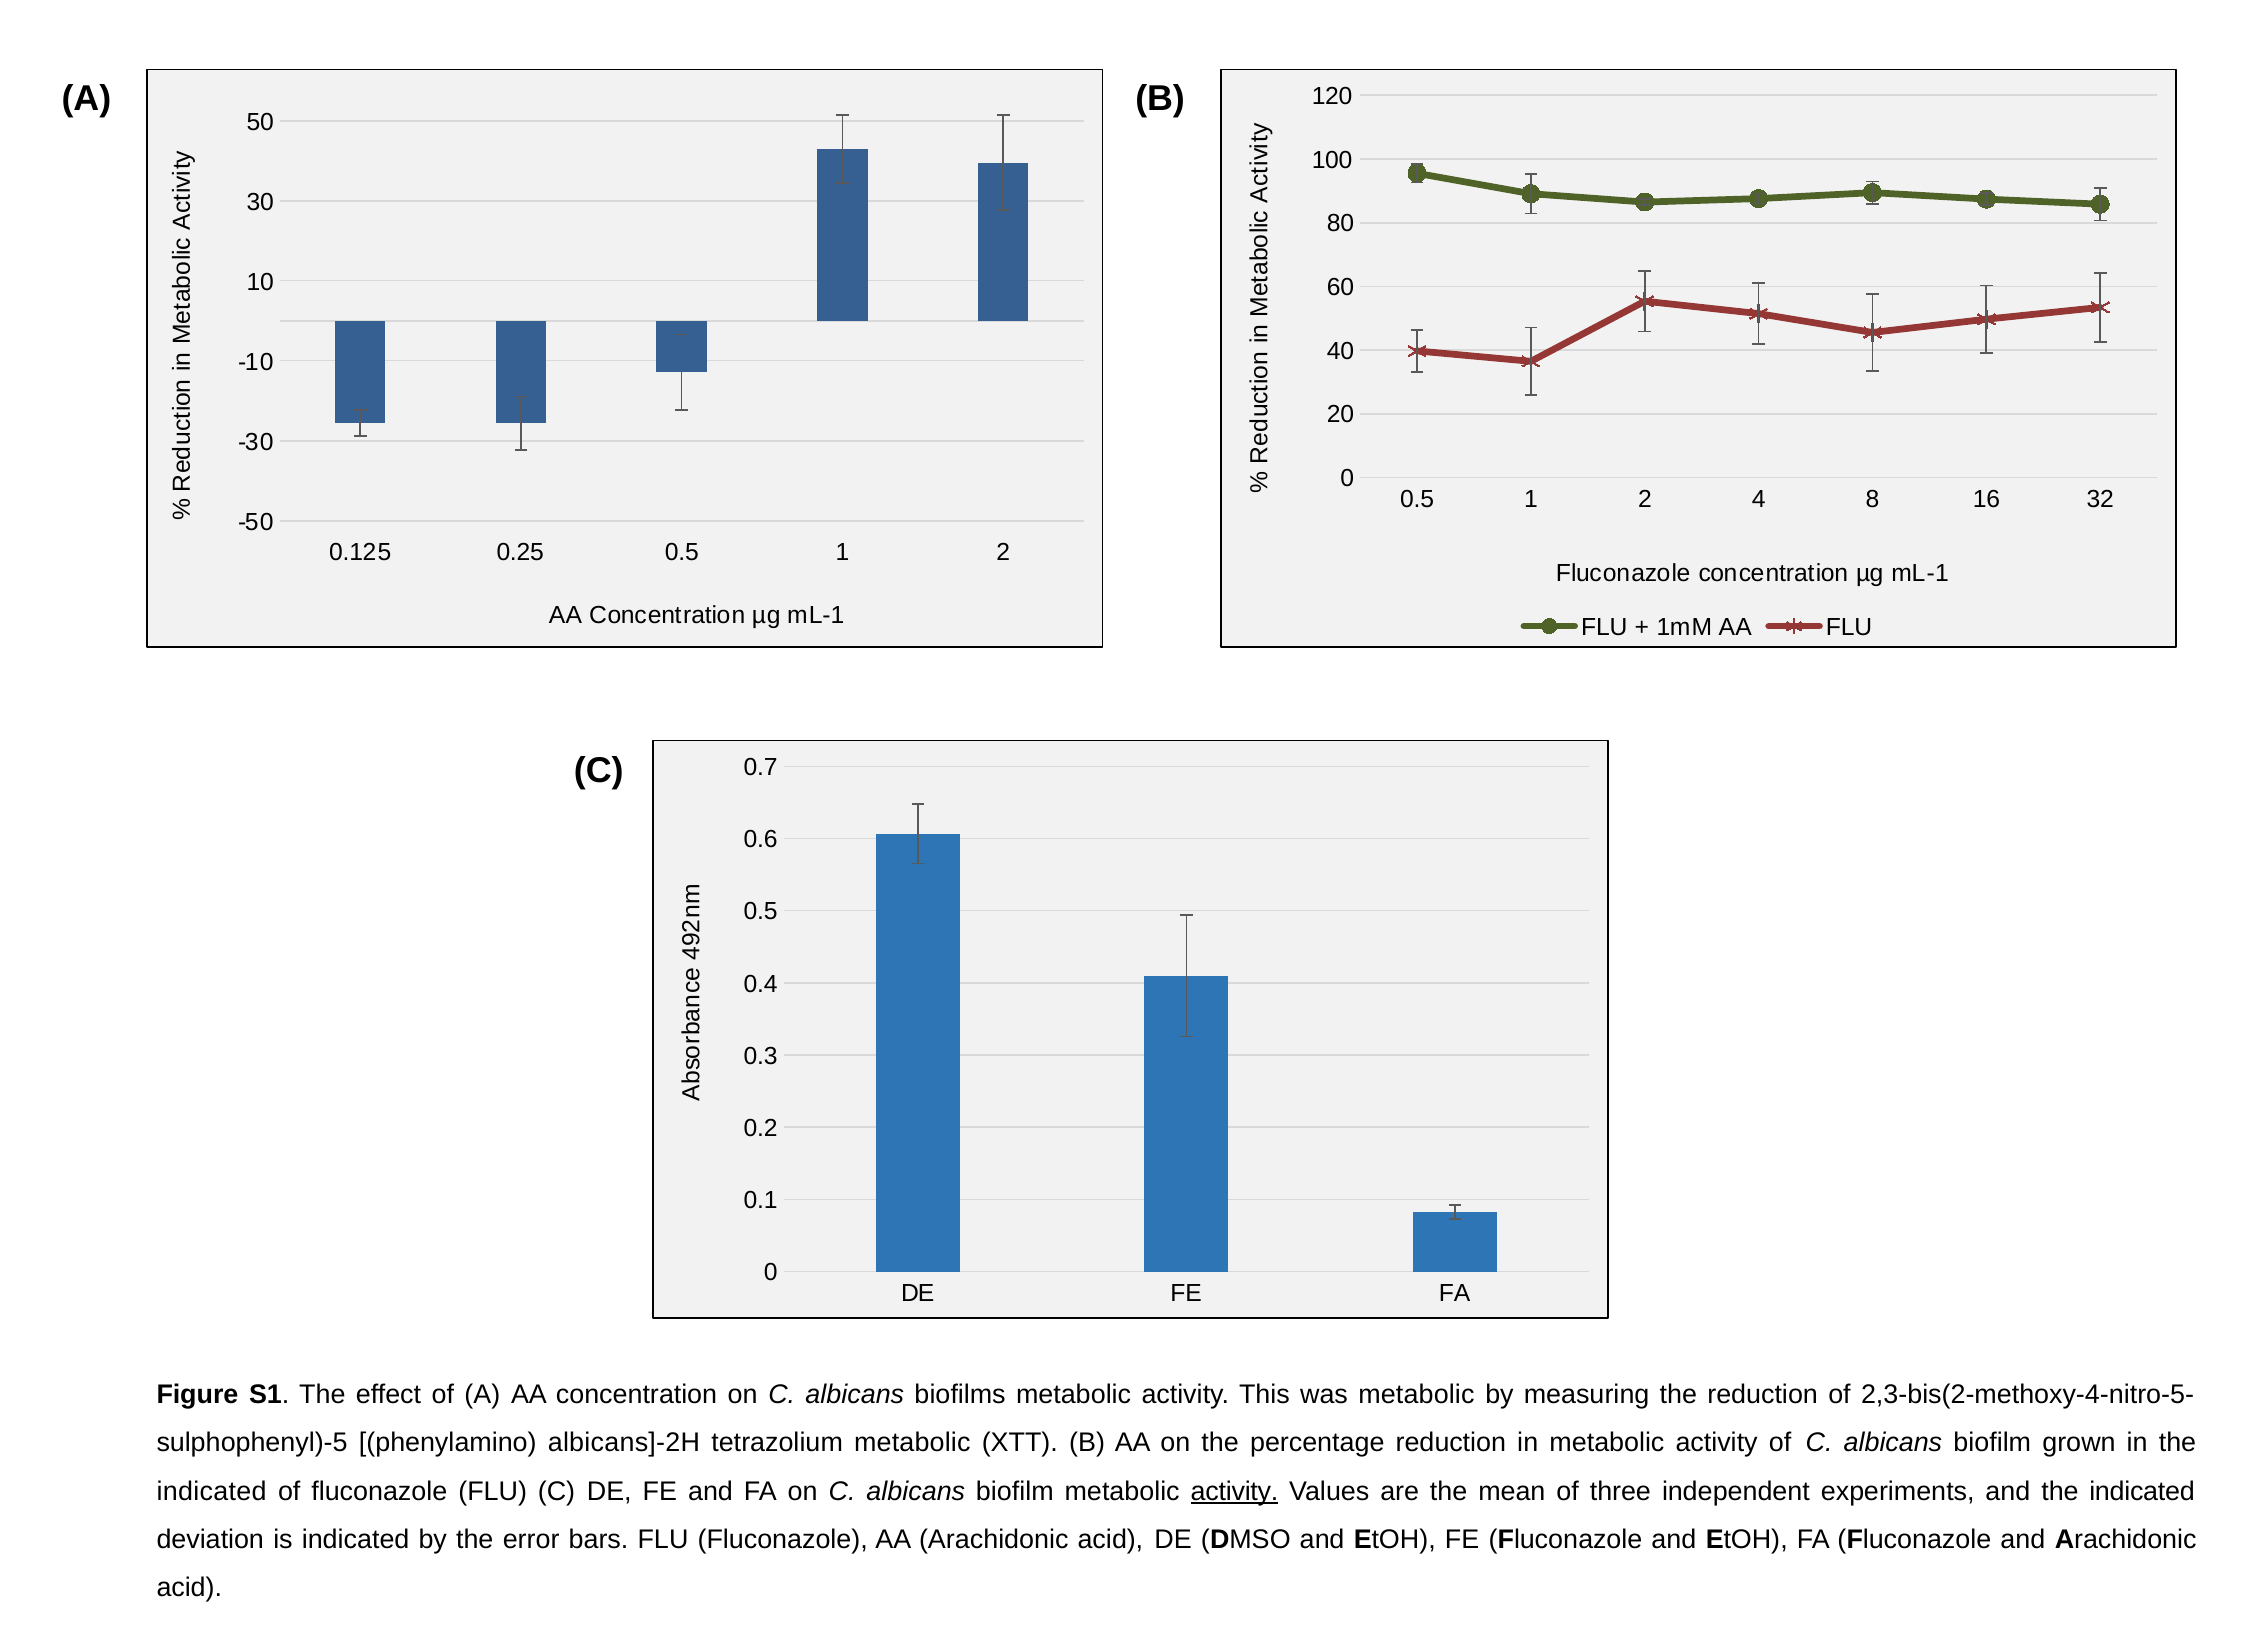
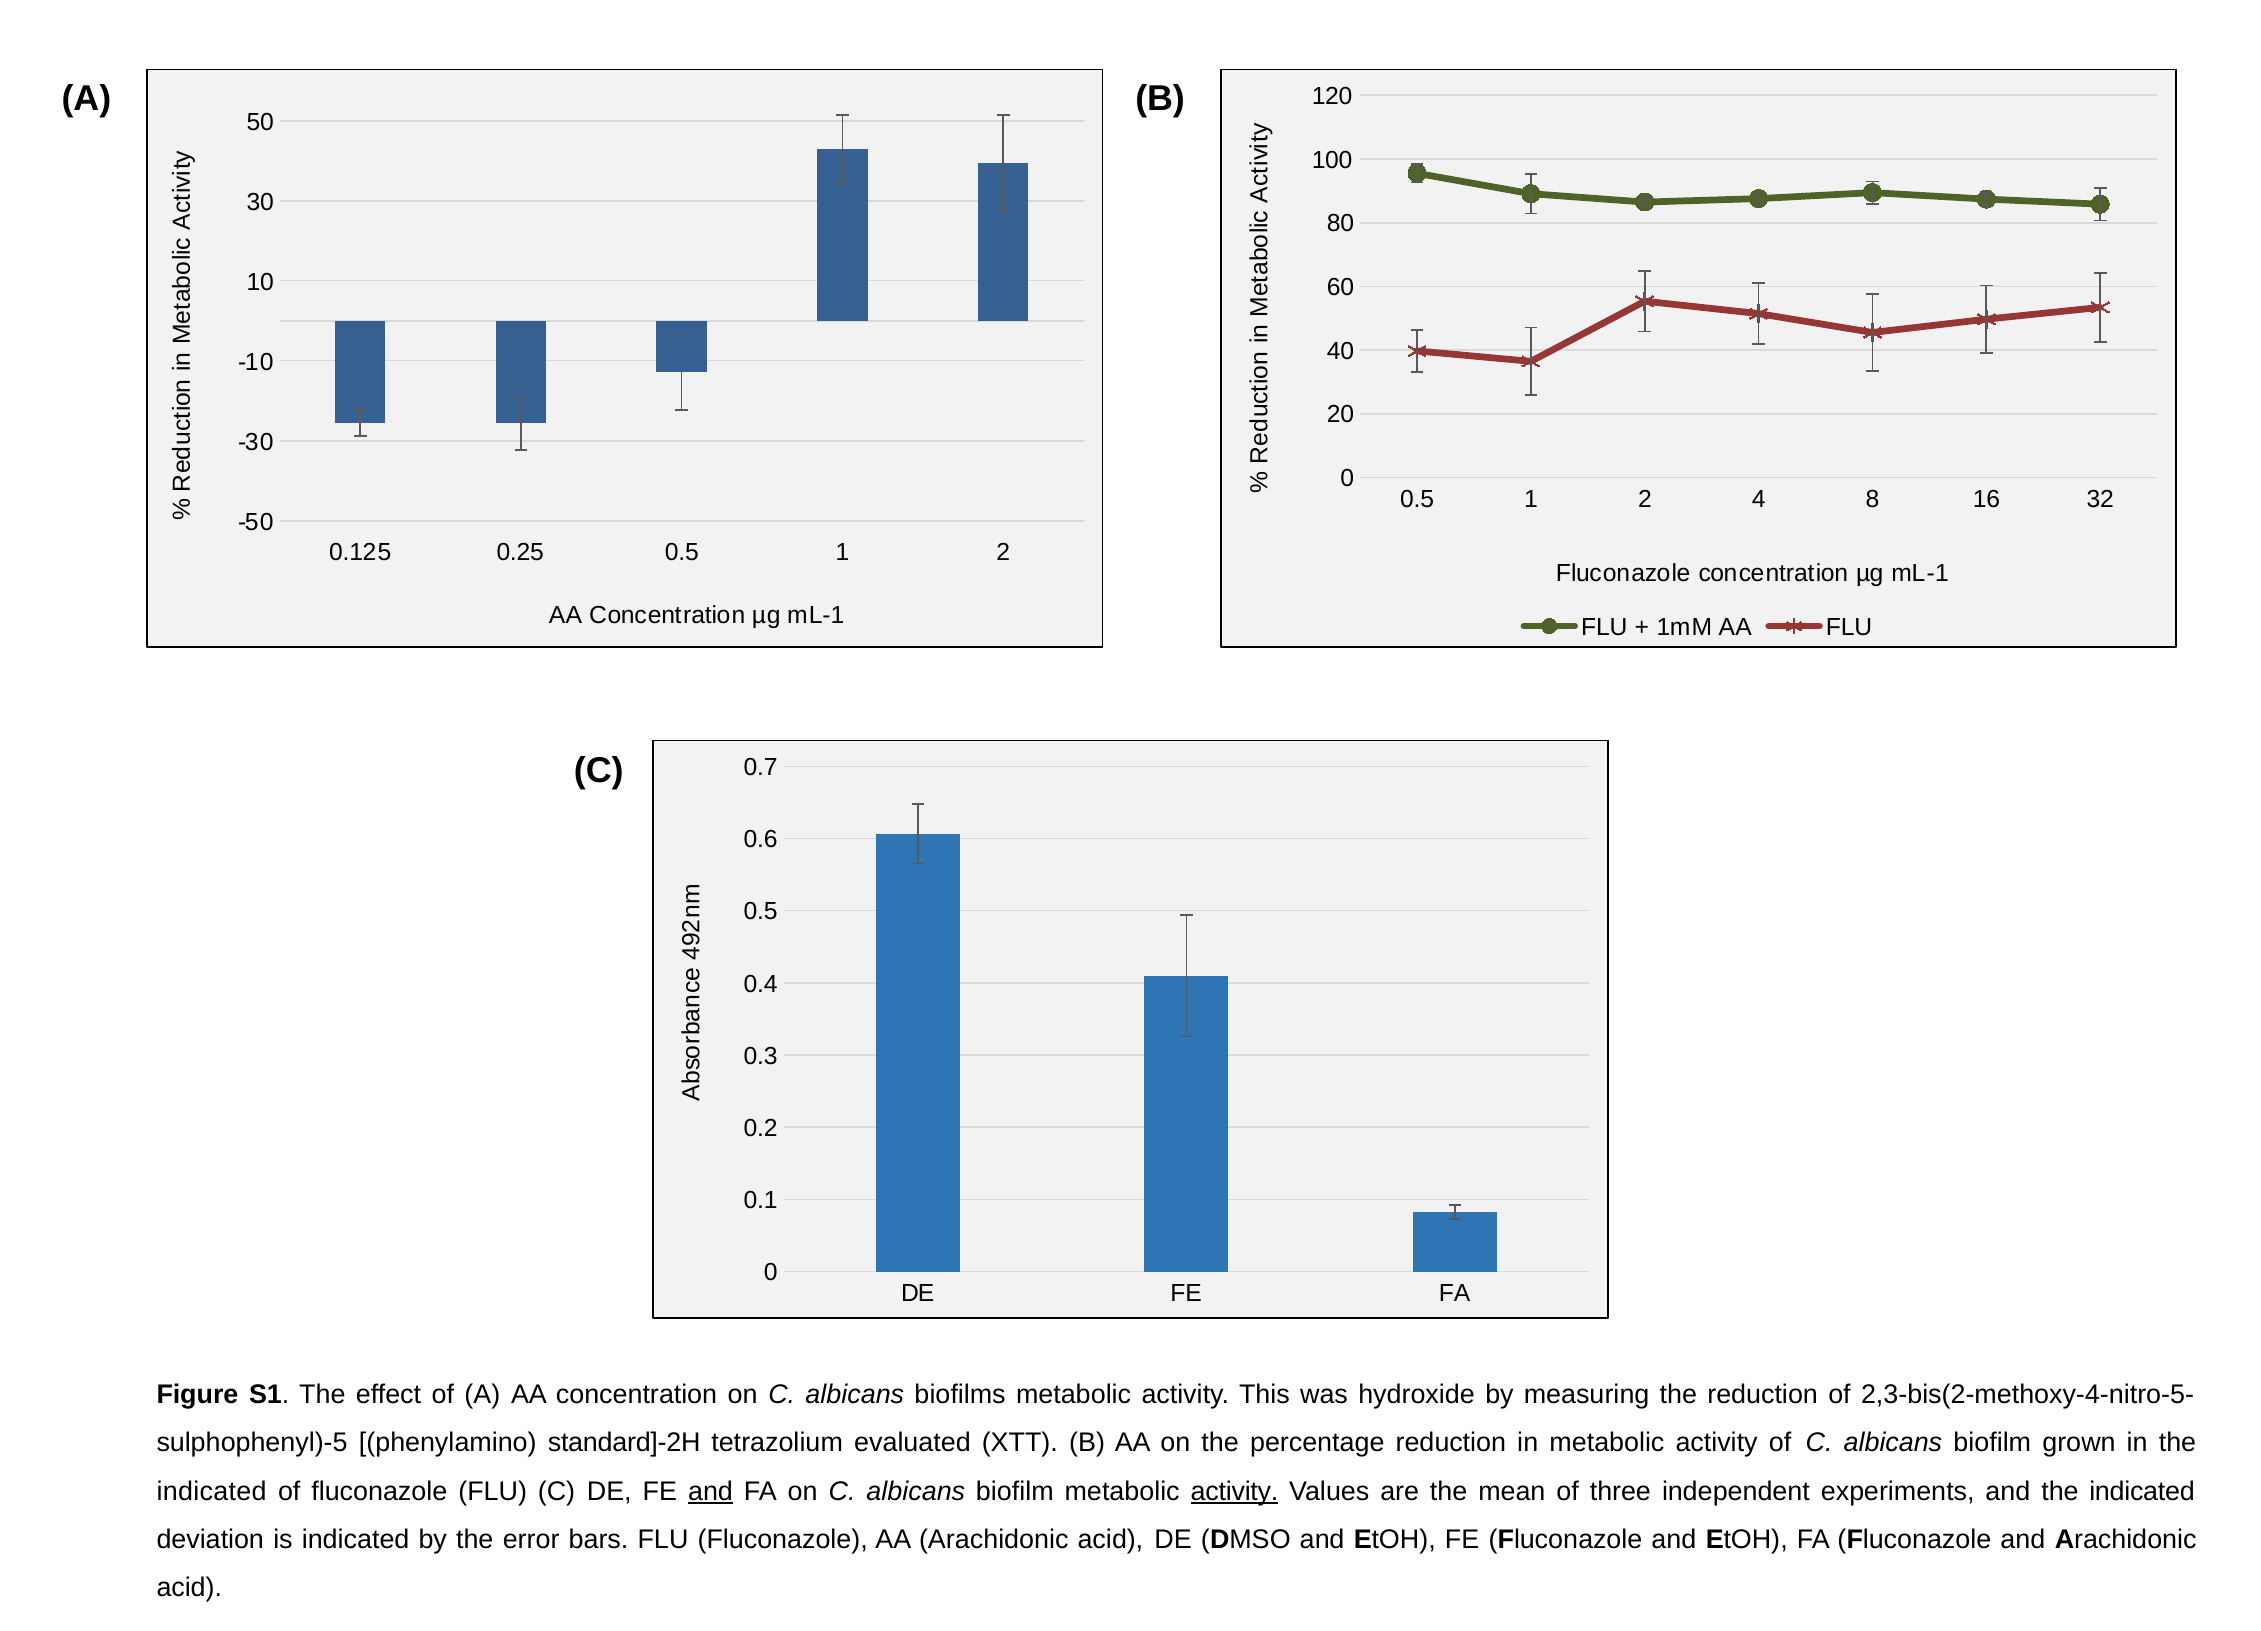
was metabolic: metabolic -> hydroxide
albicans]-2H: albicans]-2H -> standard]-2H
tetrazolium metabolic: metabolic -> evaluated
and at (711, 1491) underline: none -> present
